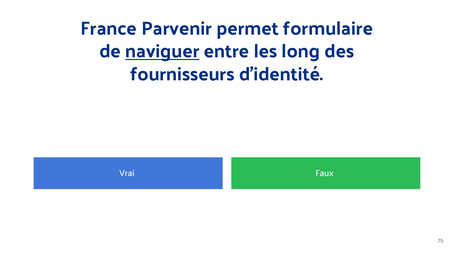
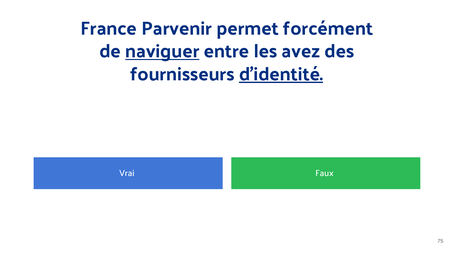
formulaire: formulaire -> forcément
long: long -> avez
d’identité underline: none -> present
